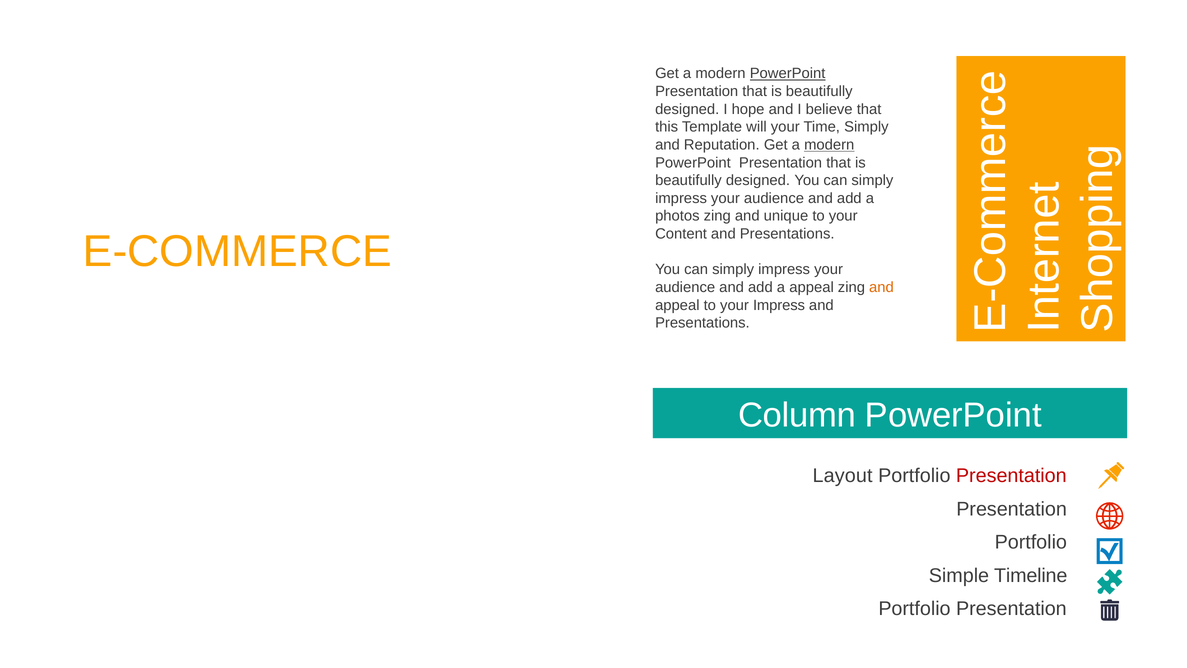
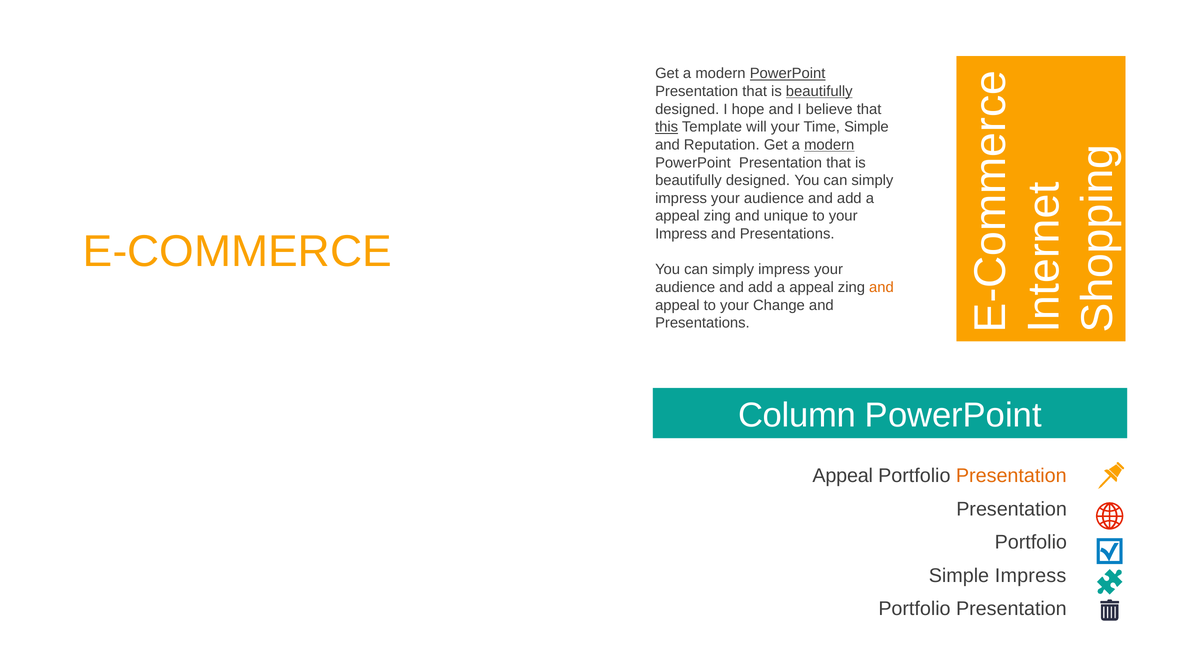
beautifully at (819, 91) underline: none -> present
this underline: none -> present
Time Simply: Simply -> Simple
photos at (677, 216): photos -> appeal
Content at (681, 234): Content -> Impress
your Impress: Impress -> Change
Layout at (843, 476): Layout -> Appeal
Presentation at (1011, 476) colour: red -> orange
Simple Timeline: Timeline -> Impress
